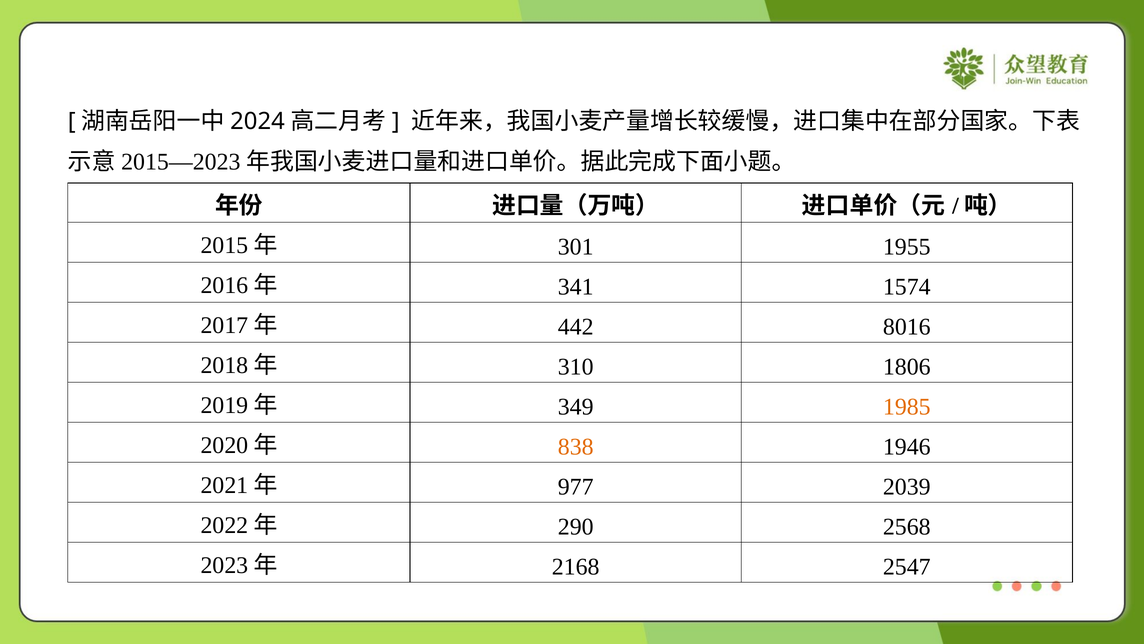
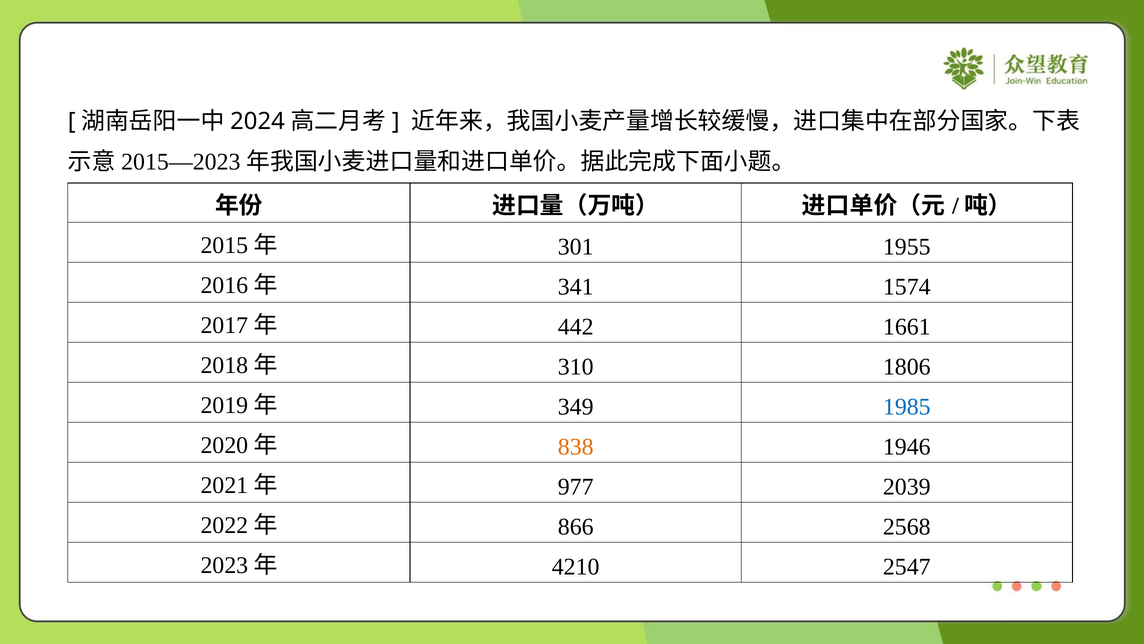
8016: 8016 -> 1661
1985 colour: orange -> blue
290: 290 -> 866
2168: 2168 -> 4210
